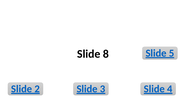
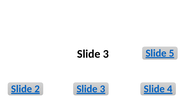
8 at (106, 54): 8 -> 3
